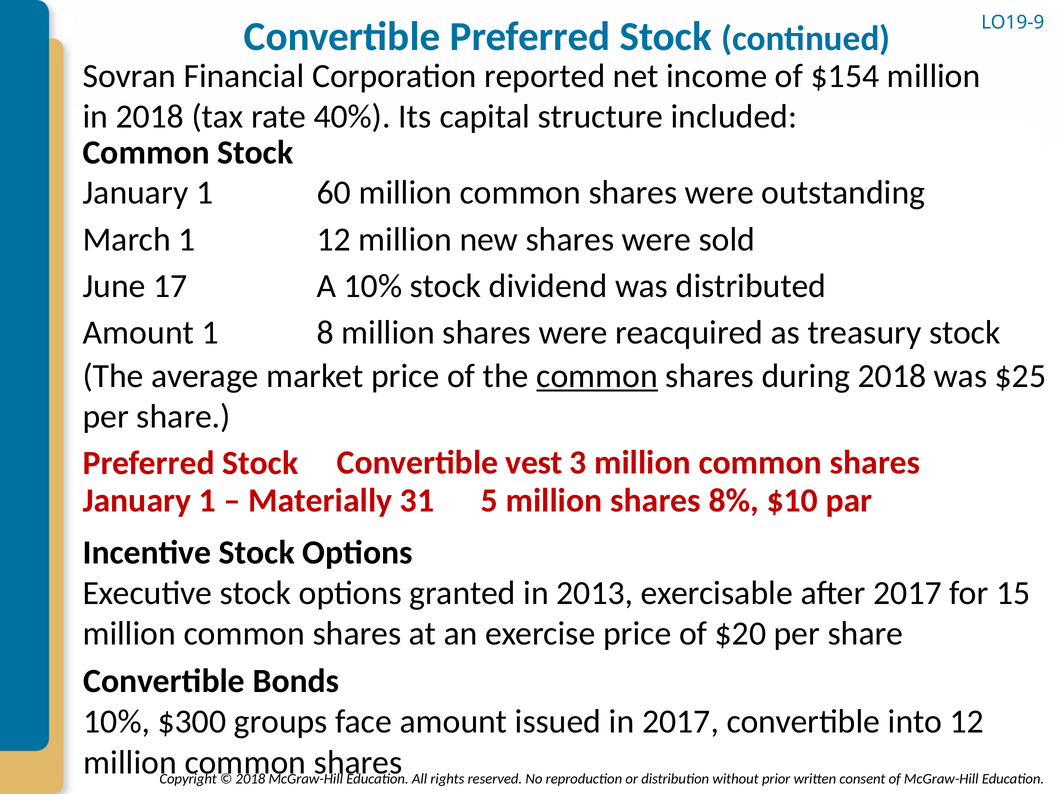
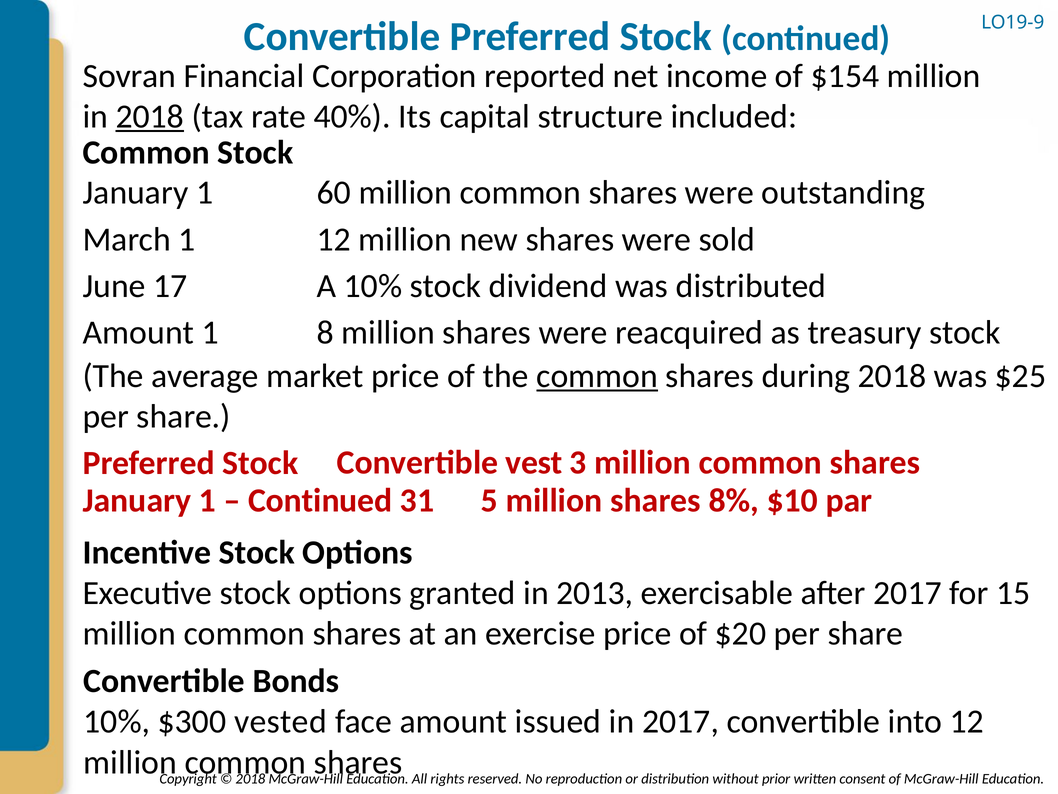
2018 at (150, 116) underline: none -> present
Materially at (320, 500): Materially -> Continued
groups: groups -> vested
